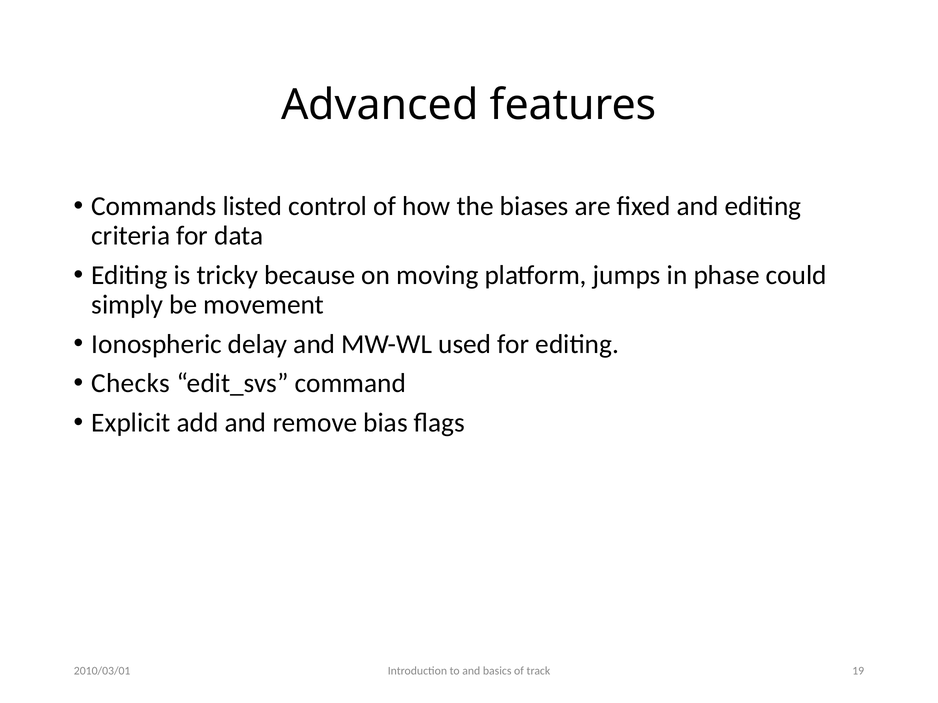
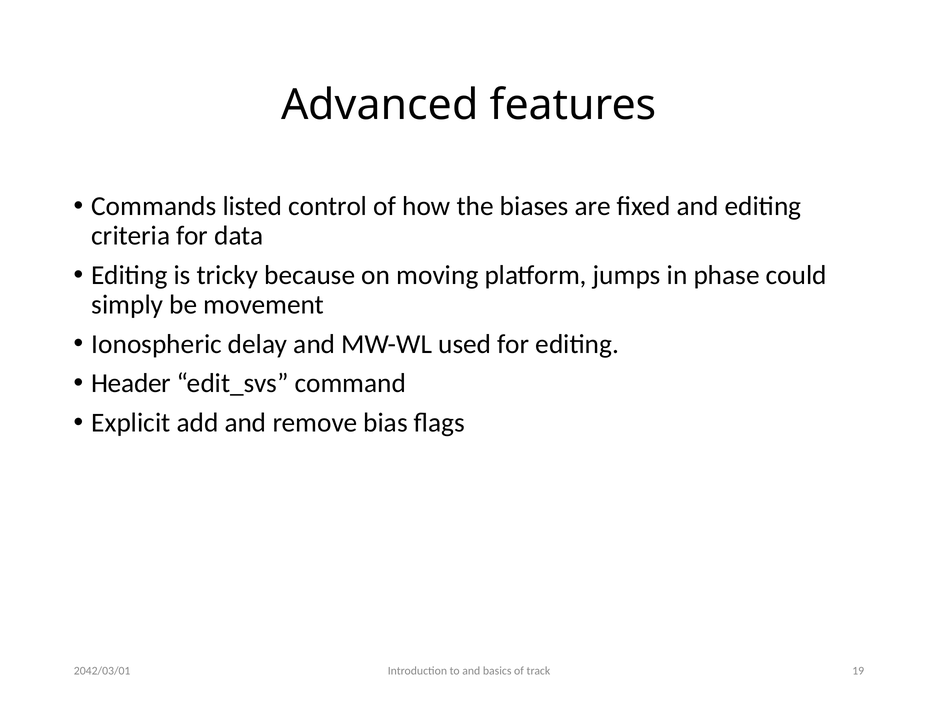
Checks: Checks -> Header
2010/03/01: 2010/03/01 -> 2042/03/01
